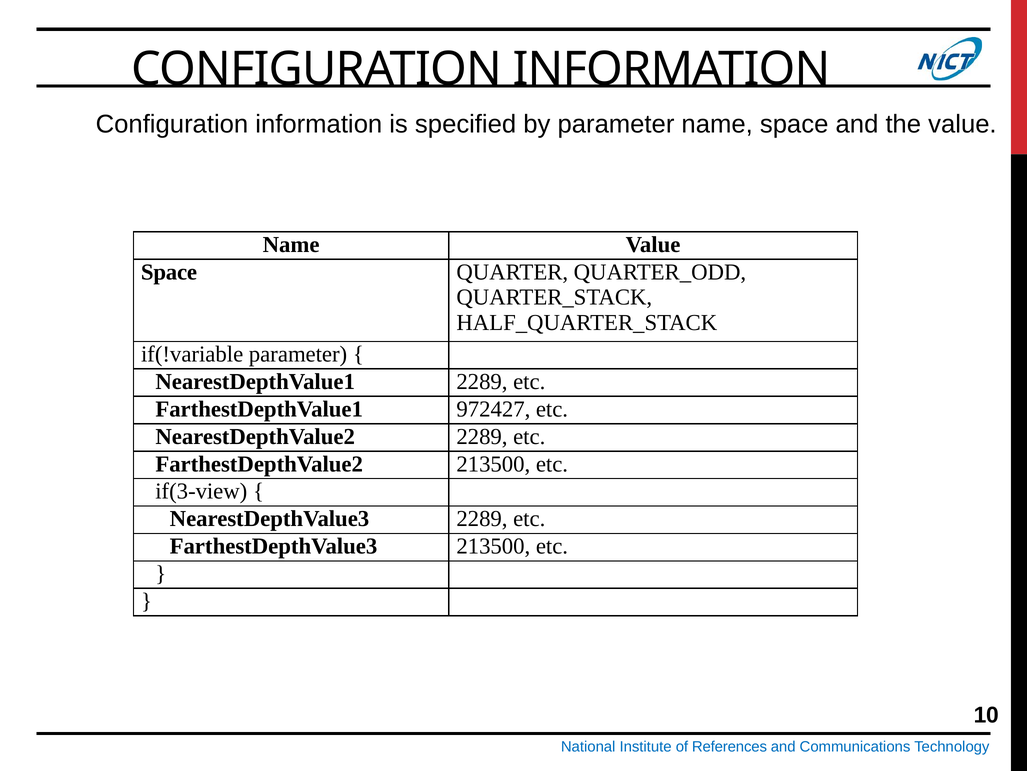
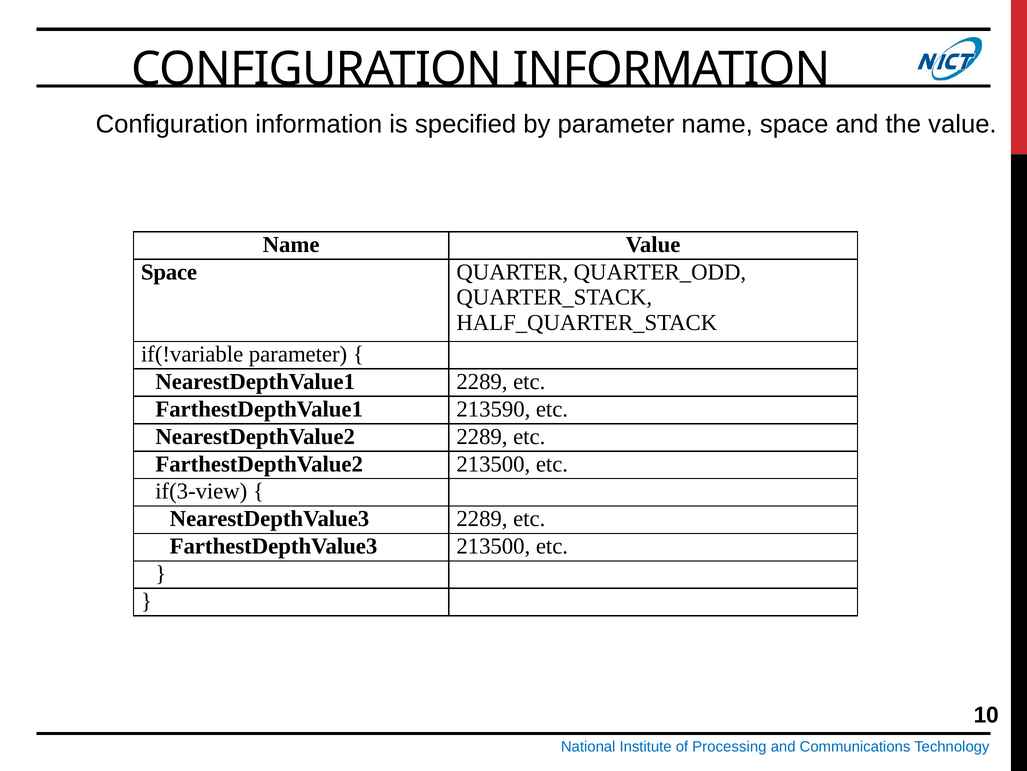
972427: 972427 -> 213590
References: References -> Processing
